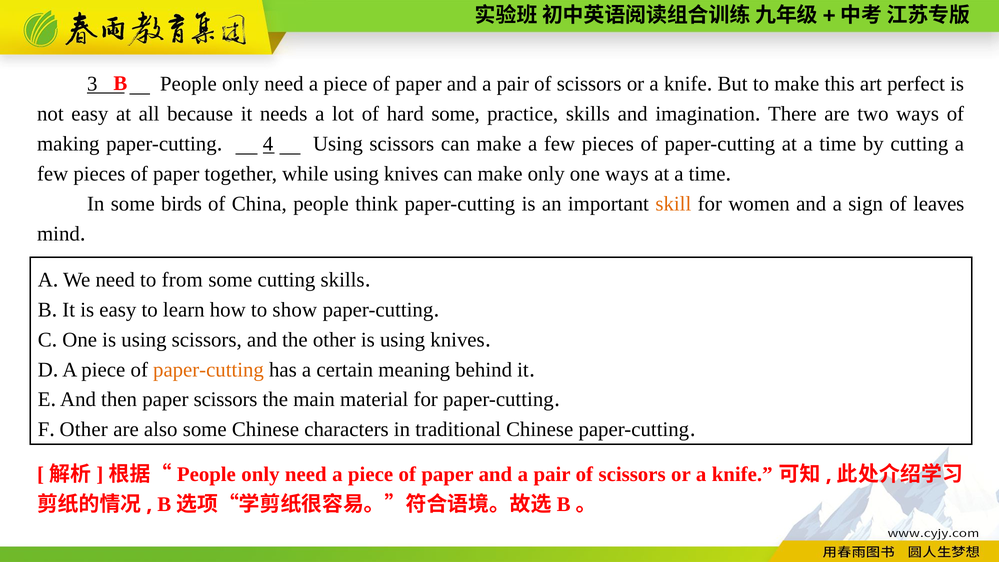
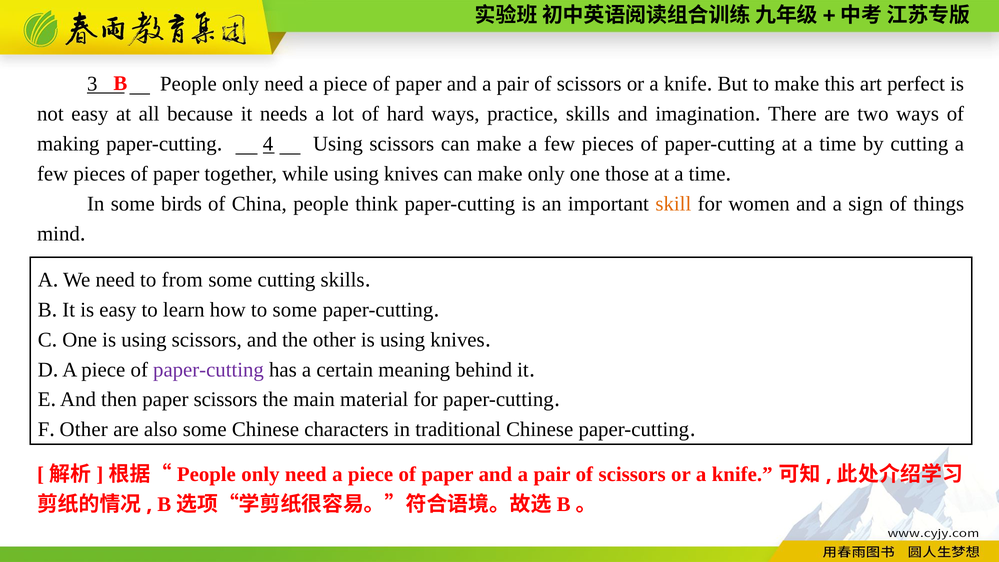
hard some: some -> ways
one ways: ways -> those
leaves: leaves -> things
to show: show -> some
paper-cutting at (208, 370) colour: orange -> purple
